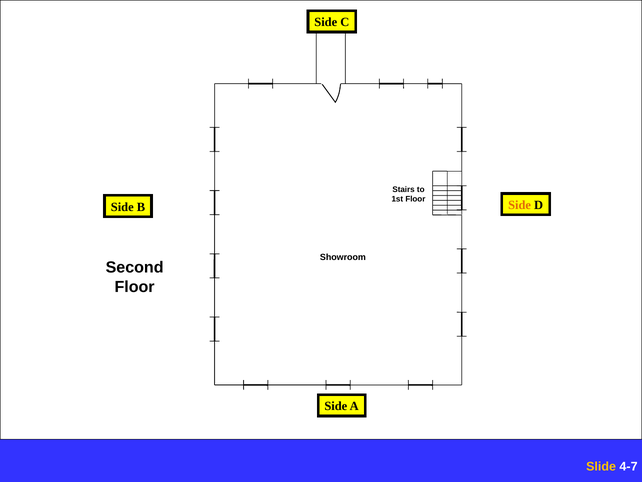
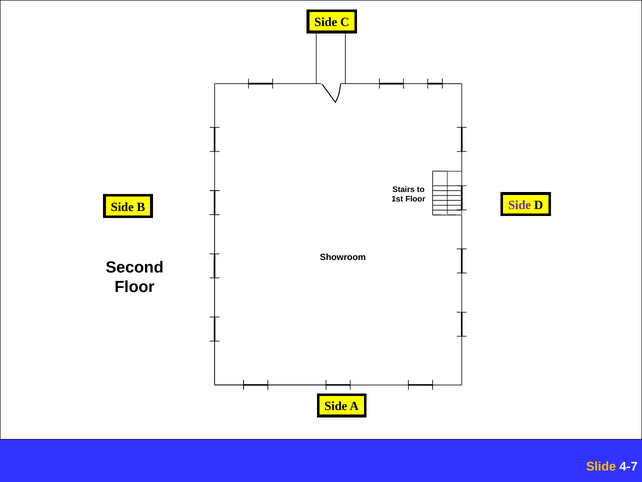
Side at (520, 205) colour: orange -> purple
